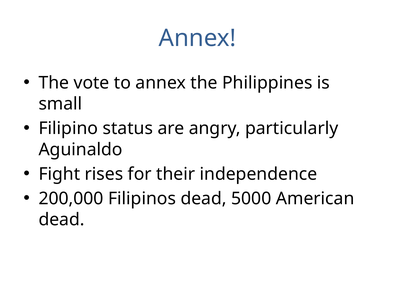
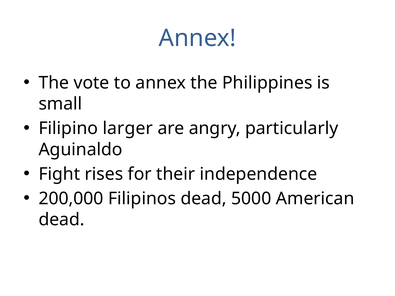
status: status -> larger
